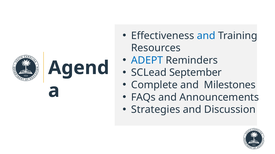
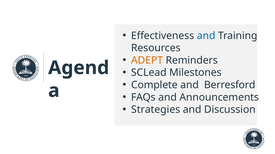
ADEPT colour: blue -> orange
September: September -> Milestones
Milestones: Milestones -> Berresford
